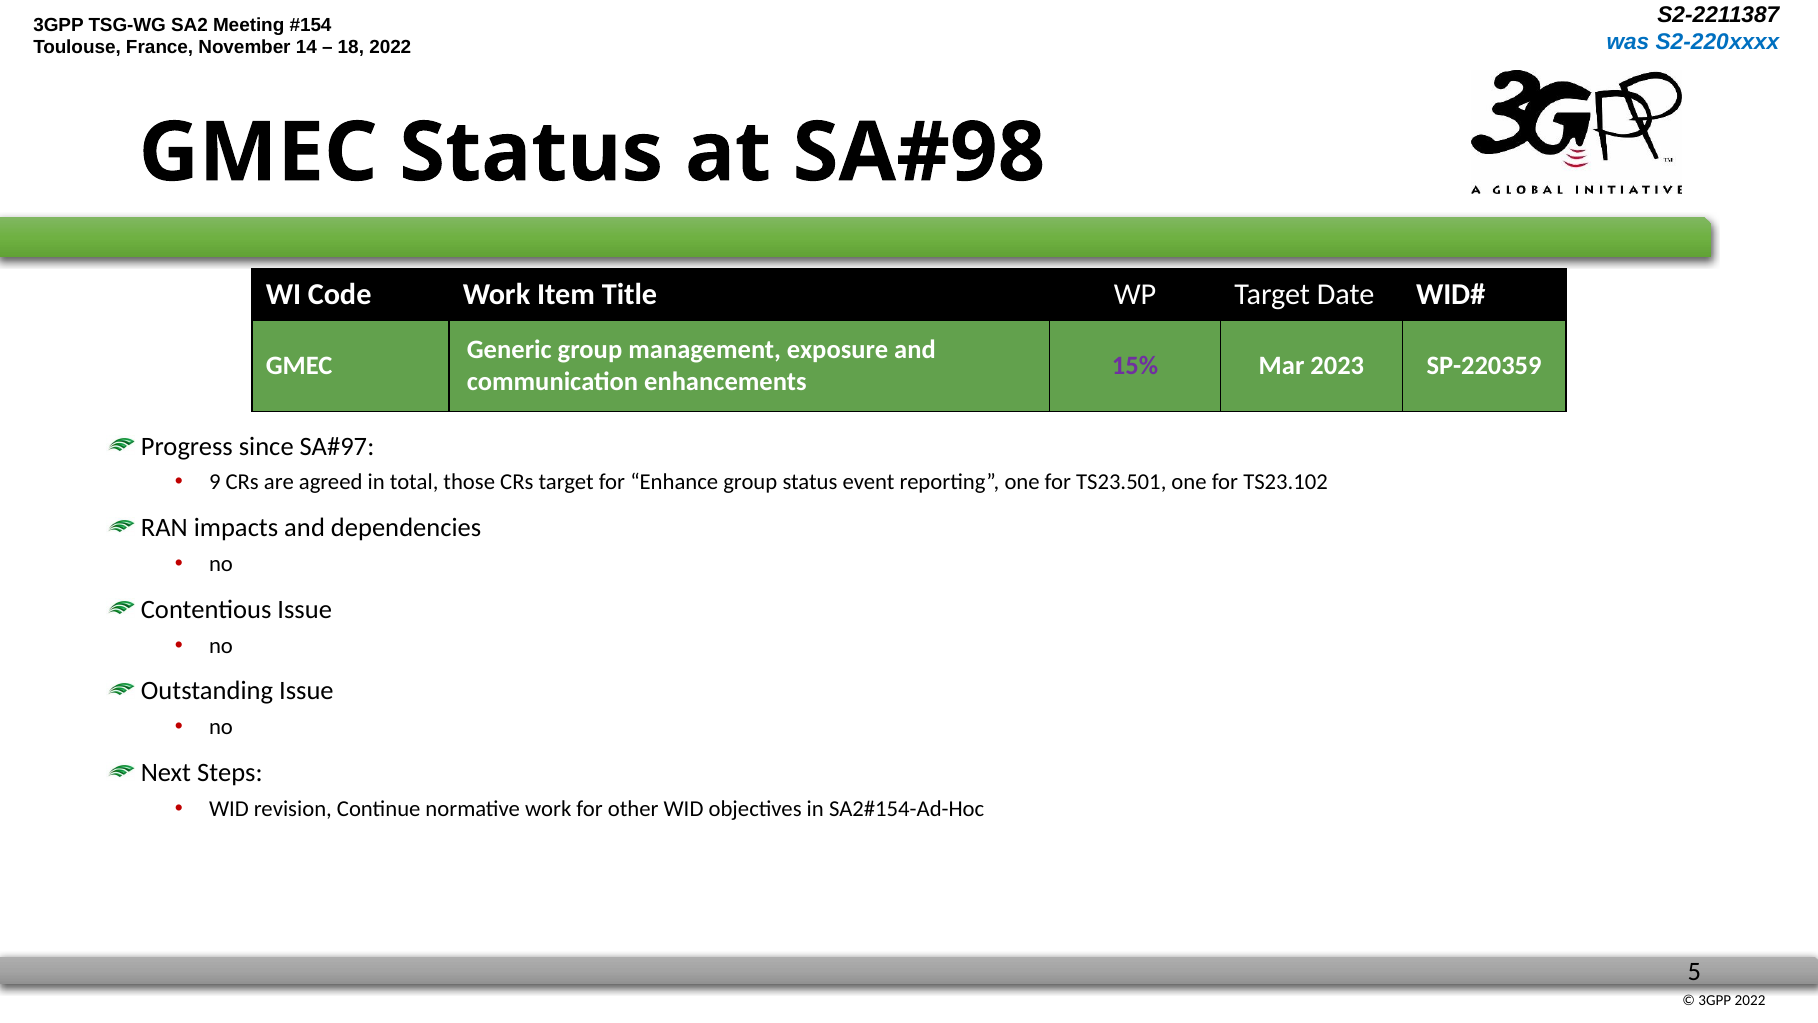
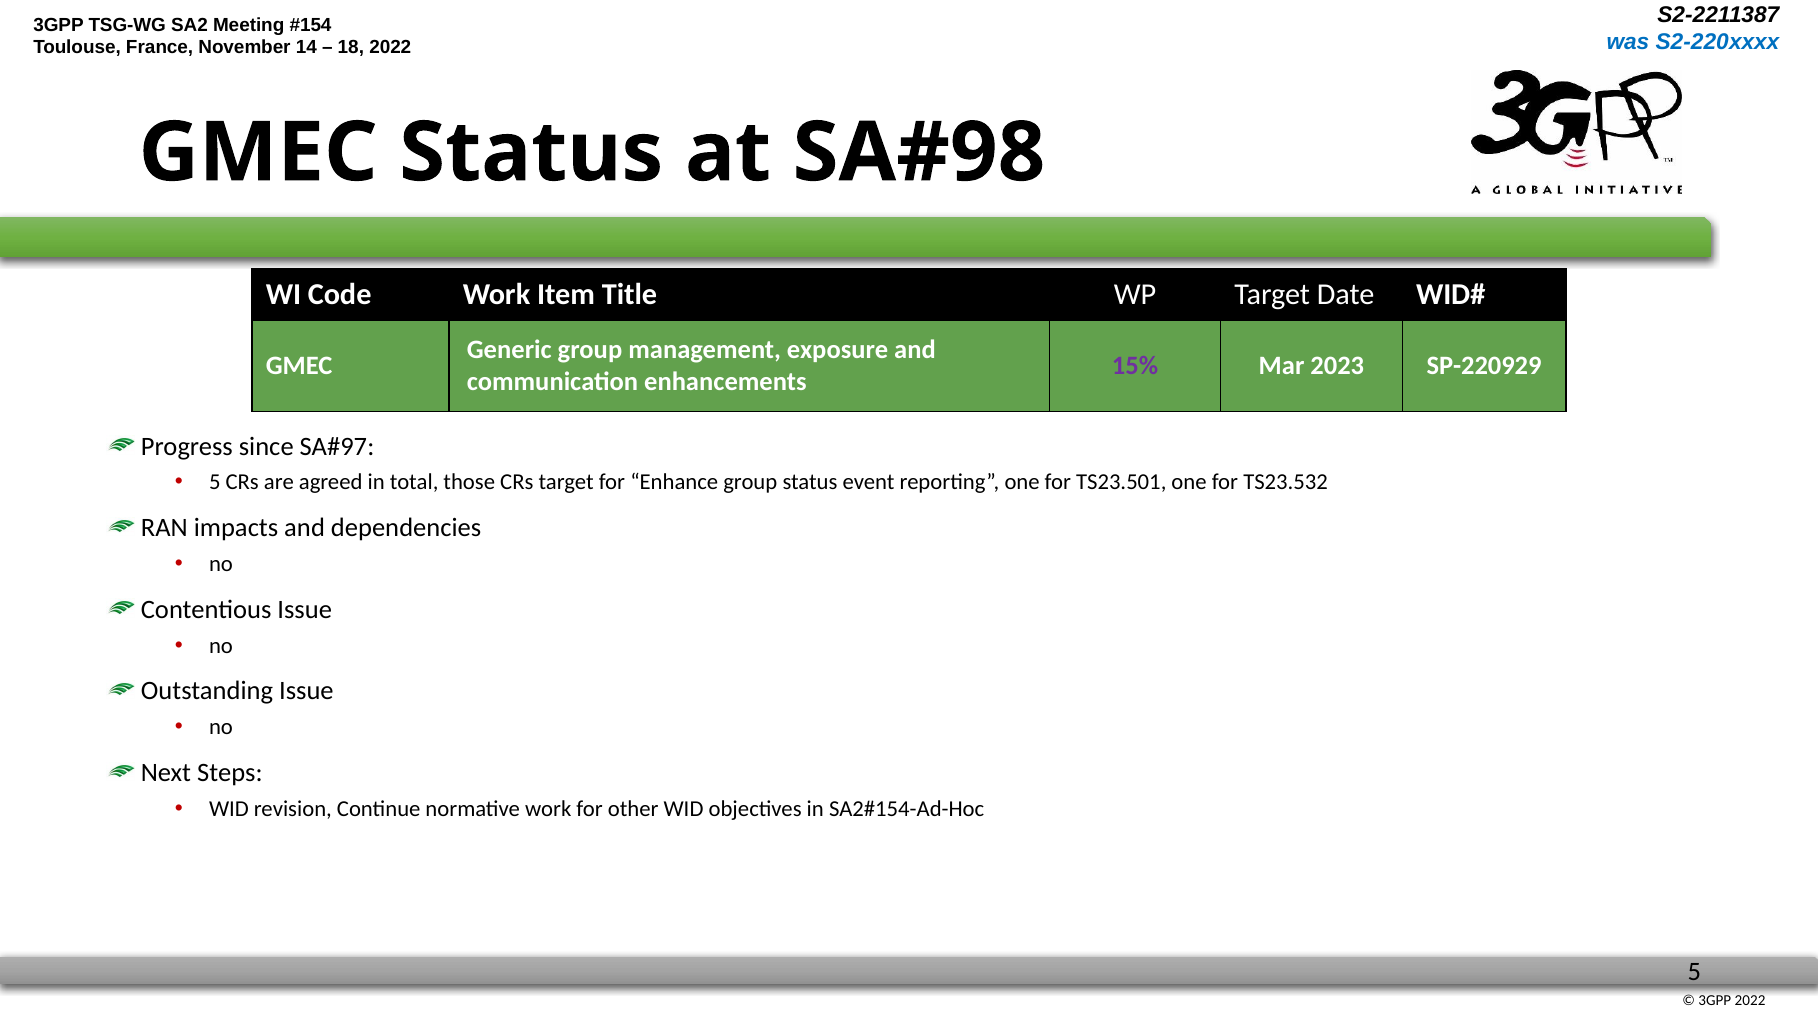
SP-220359: SP-220359 -> SP-220929
9 at (215, 482): 9 -> 5
TS23.102: TS23.102 -> TS23.532
